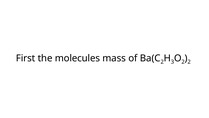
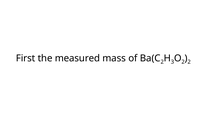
molecules: molecules -> measured
